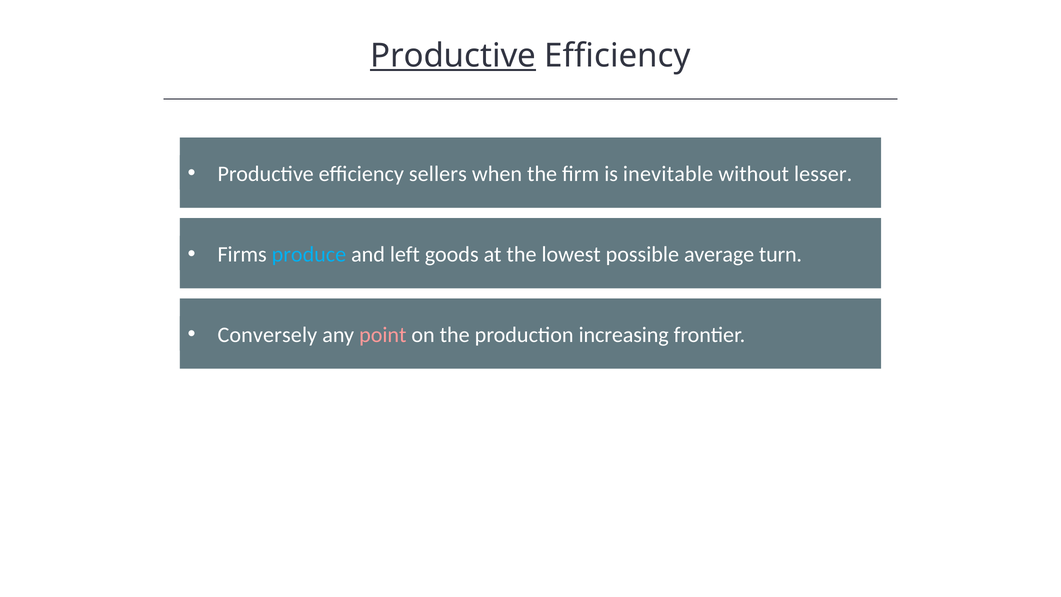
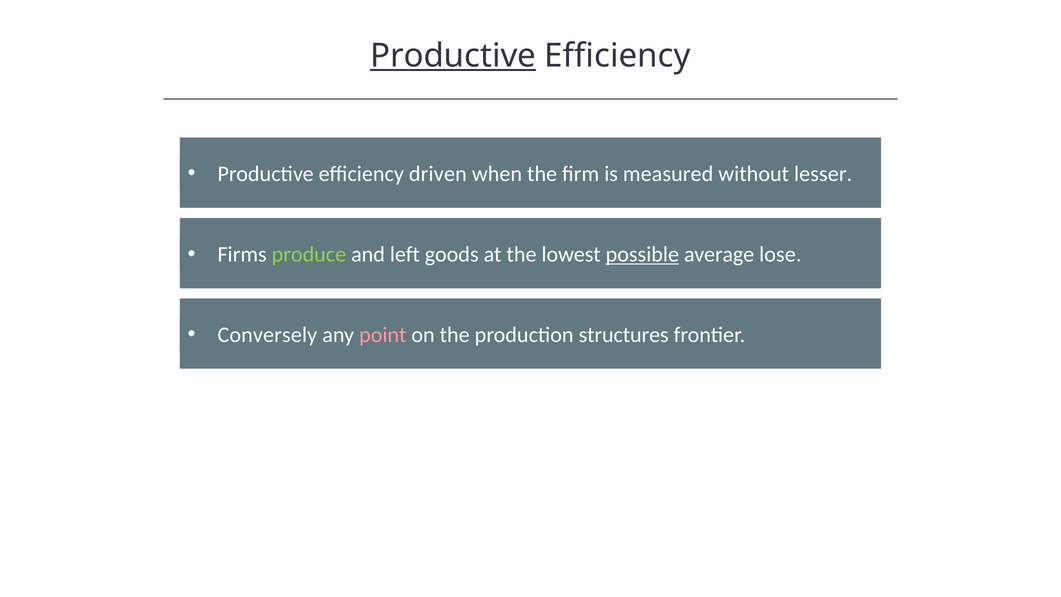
sellers: sellers -> driven
inevitable: inevitable -> measured
produce colour: light blue -> light green
possible underline: none -> present
turn: turn -> lose
increasing: increasing -> structures
